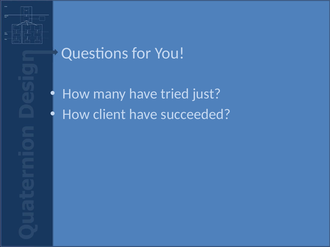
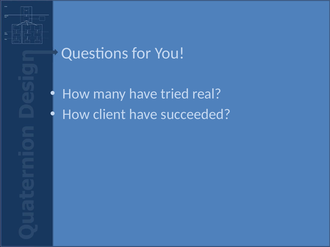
just: just -> real
